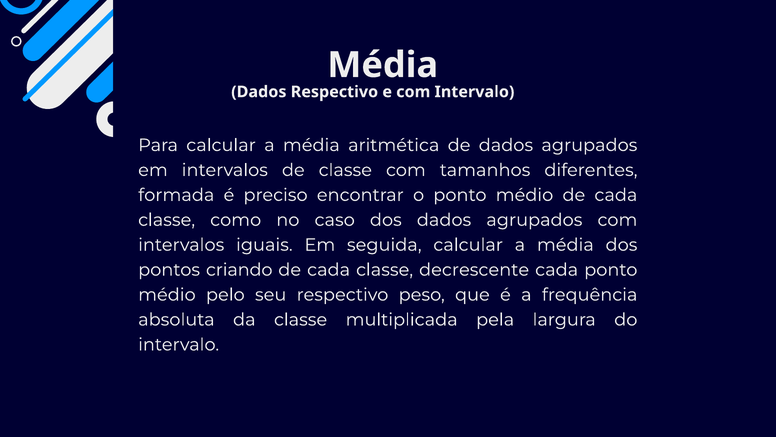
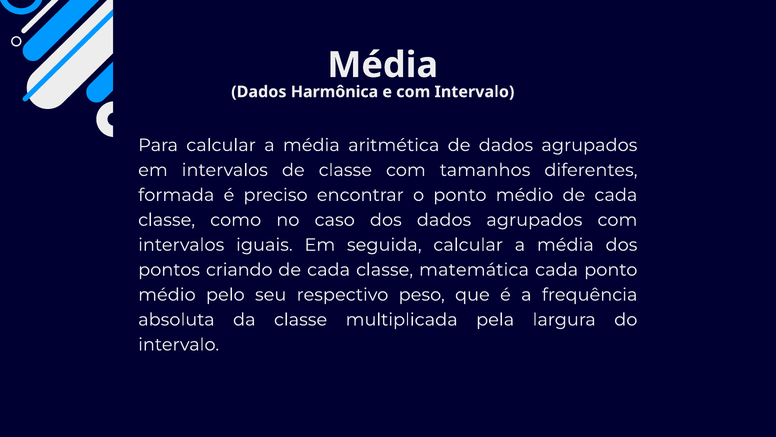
Dados Respectivo: Respectivo -> Harmônica
decrescente: decrescente -> matemática
